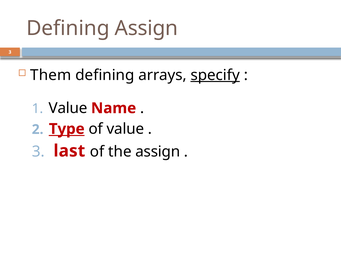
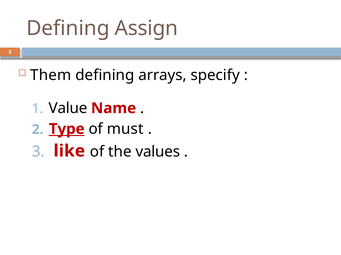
specify underline: present -> none
of value: value -> must
last: last -> like
the assign: assign -> values
